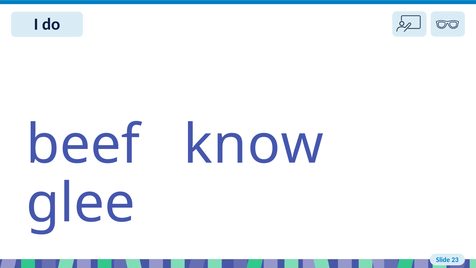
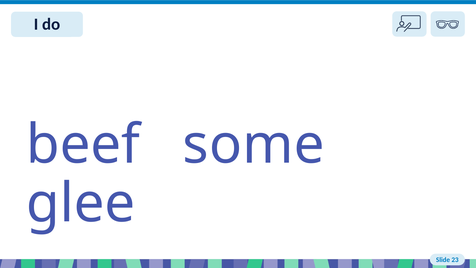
know: know -> some
